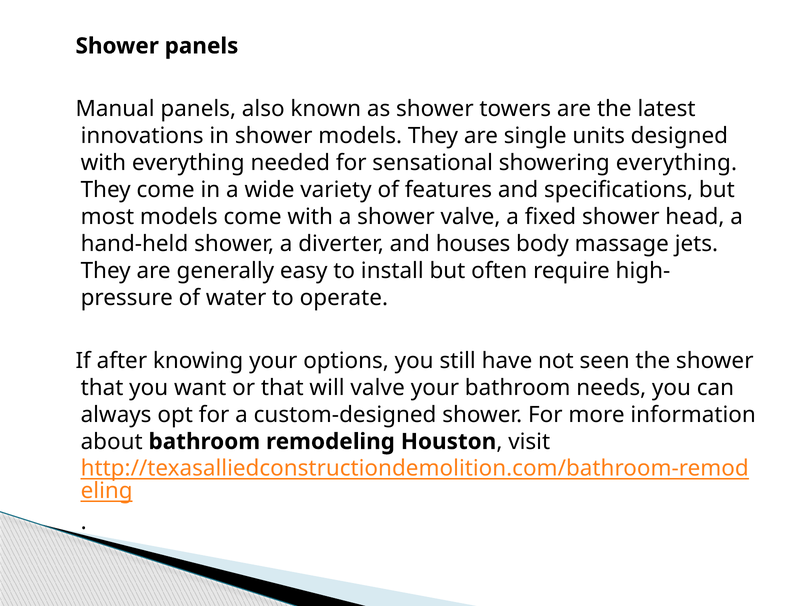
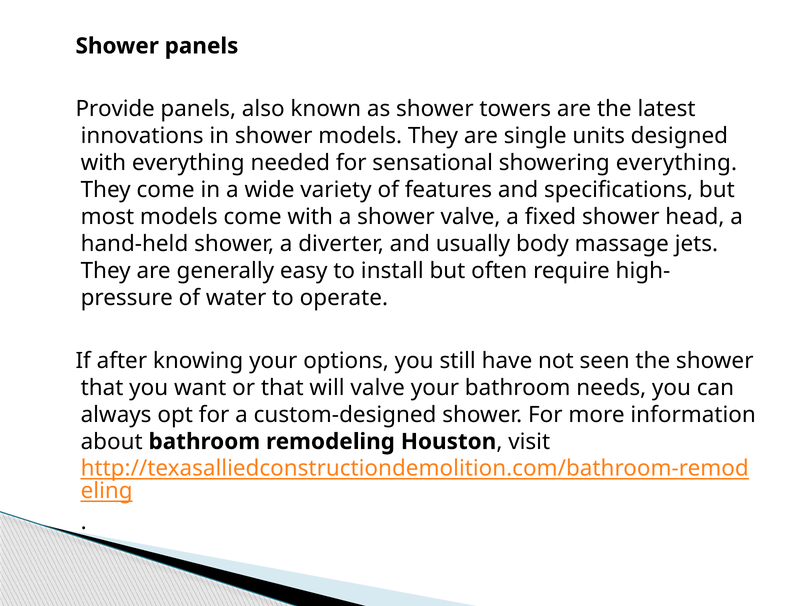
Manual: Manual -> Provide
houses: houses -> usually
